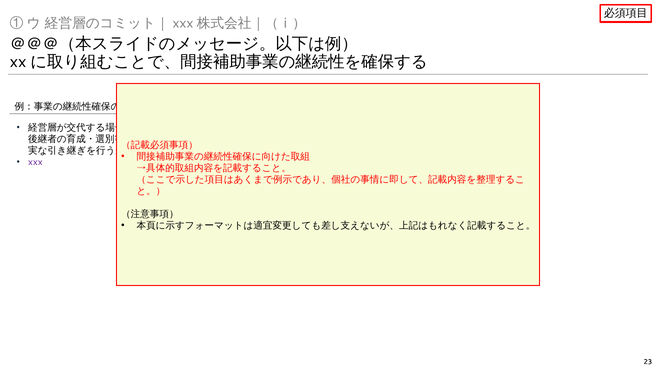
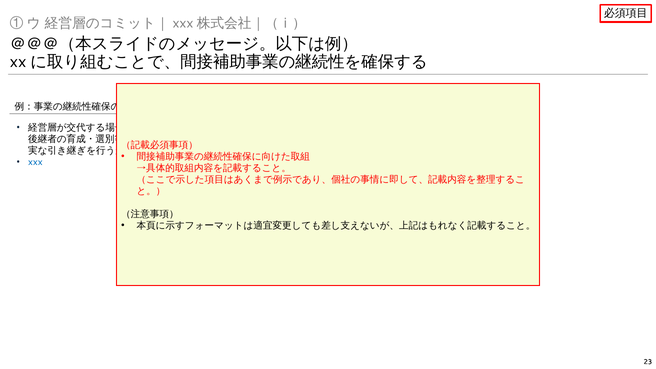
xxx colour: purple -> blue
